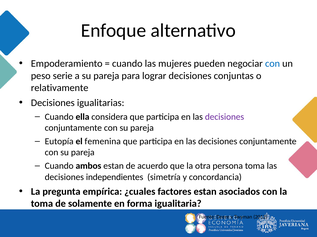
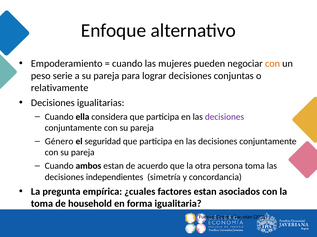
con at (273, 64) colour: blue -> orange
Eutopía: Eutopía -> Género
femenina: femenina -> seguridad
solamente: solamente -> household
